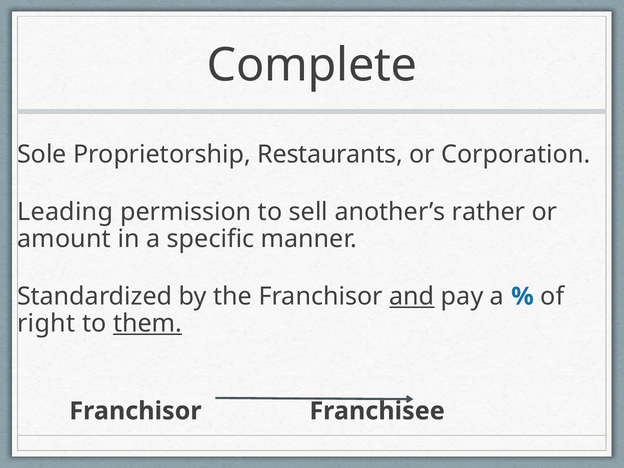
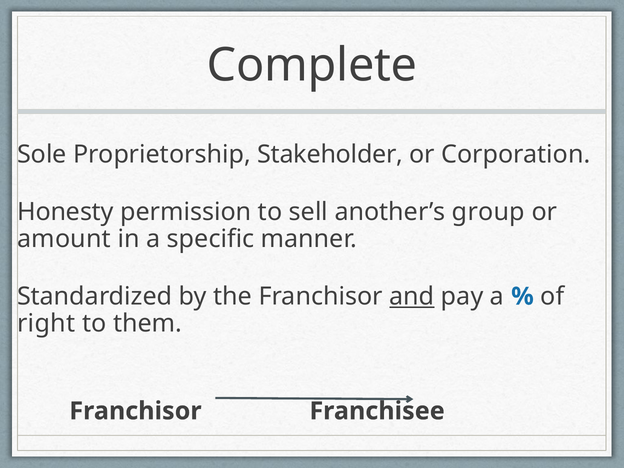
Restaurants: Restaurants -> Stakeholder
Leading: Leading -> Honesty
rather: rather -> group
them underline: present -> none
